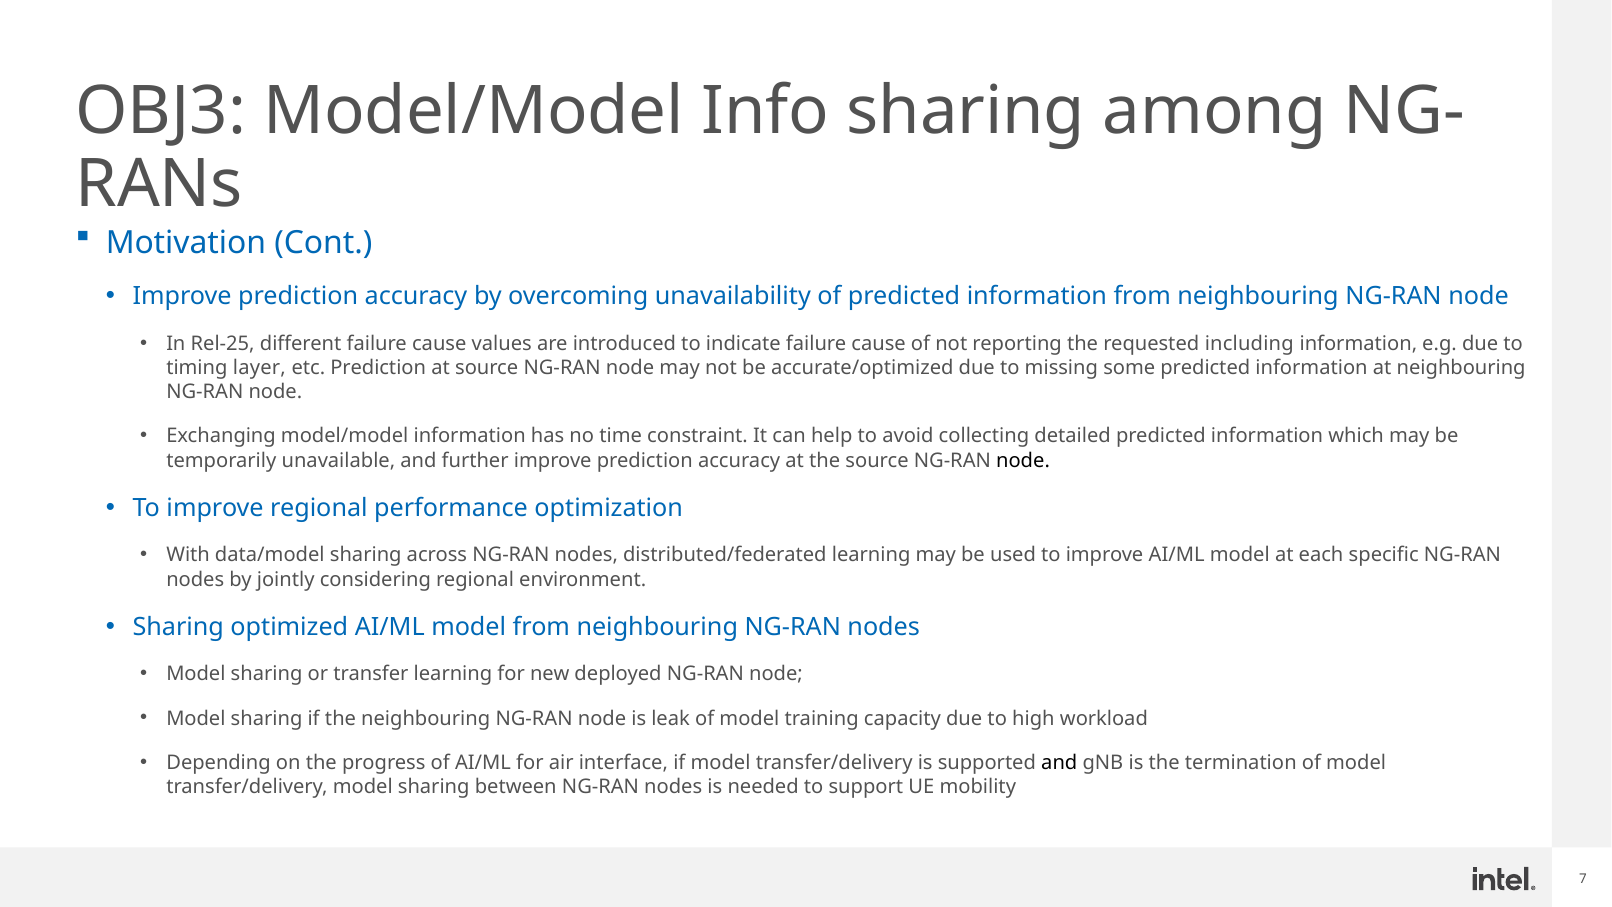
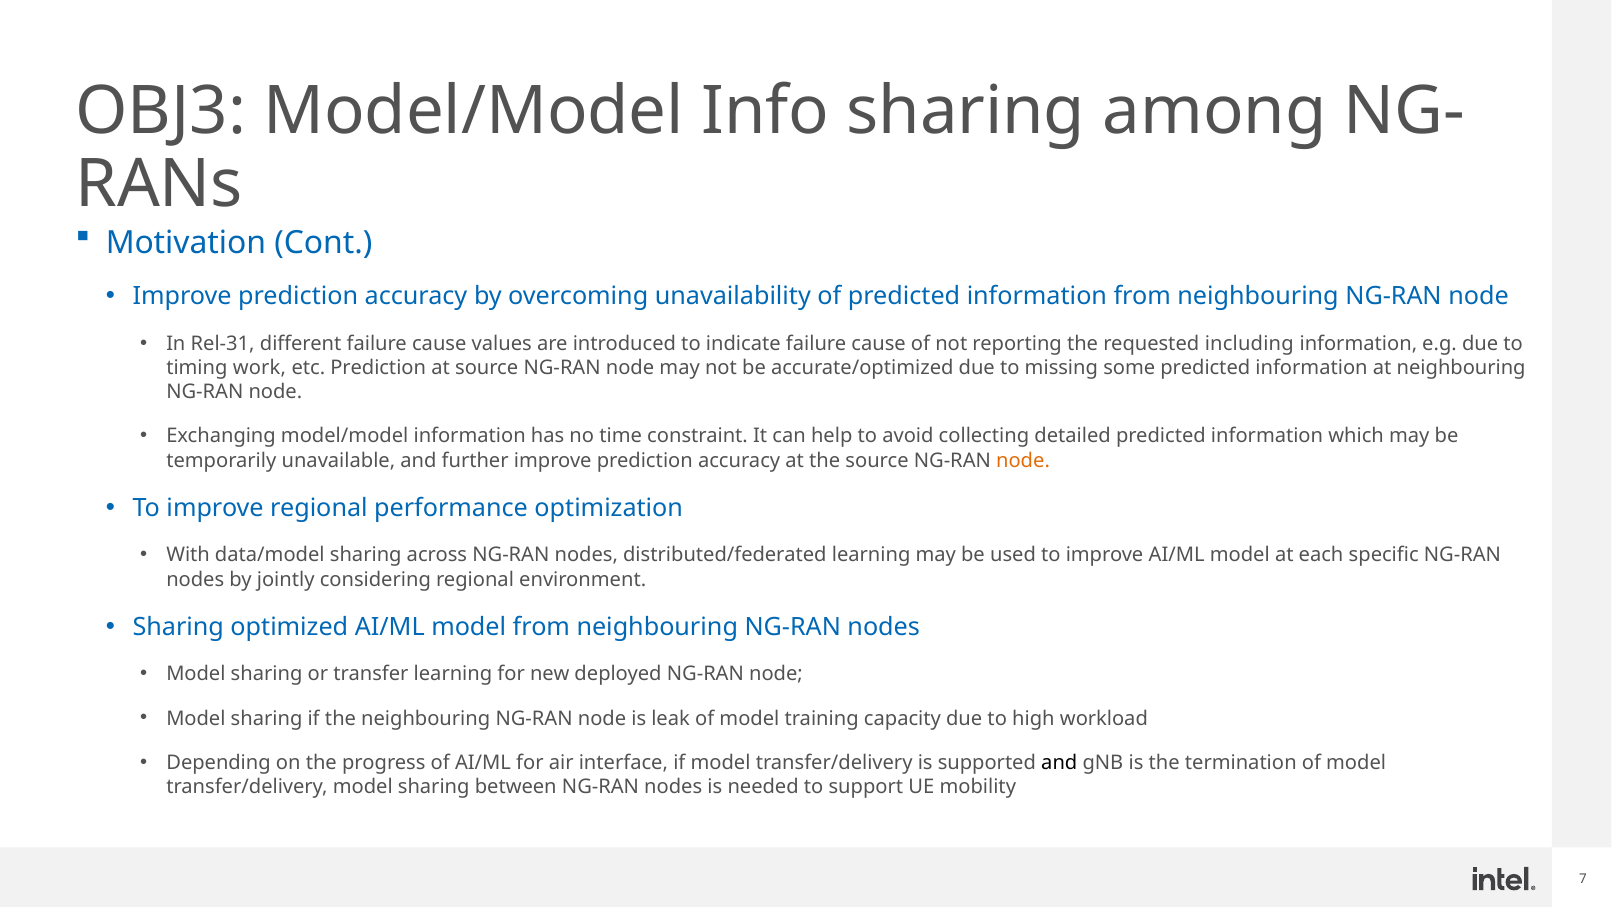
Rel-25: Rel-25 -> Rel-31
layer: layer -> work
node at (1023, 460) colour: black -> orange
